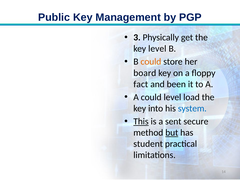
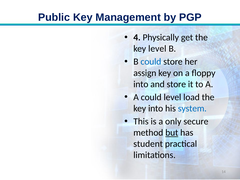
3: 3 -> 4
could at (151, 62) colour: orange -> blue
board: board -> assign
fact at (141, 84): fact -> into
and been: been -> store
This underline: present -> none
sent: sent -> only
